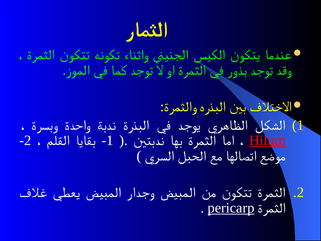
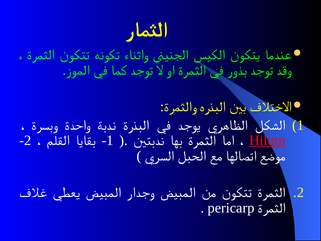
pericarp underline: present -> none
